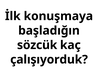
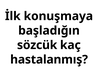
çalışıyorduk: çalışıyorduk -> hastalanmış
